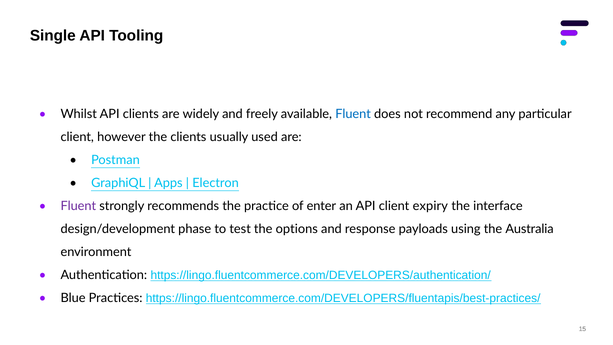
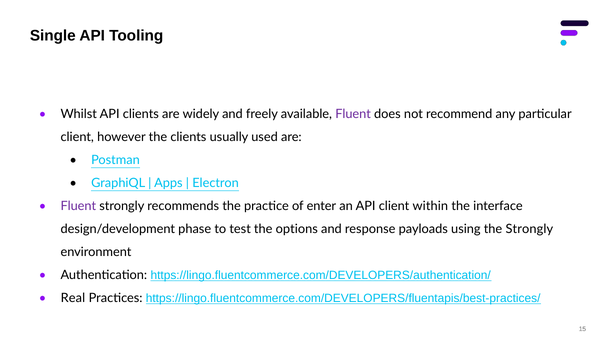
Fluent at (353, 114) colour: blue -> purple
expiry: expiry -> within
the Australia: Australia -> Strongly
Blue: Blue -> Real
